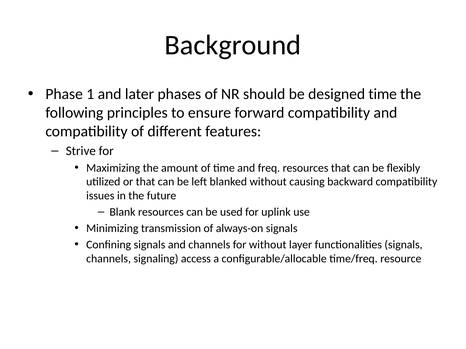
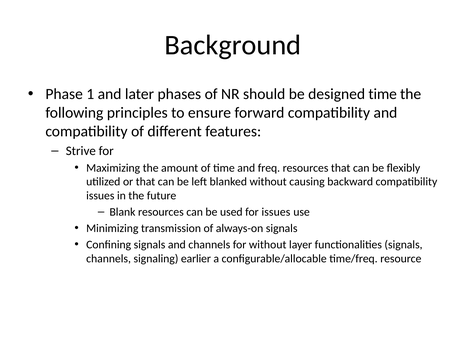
for uplink: uplink -> issues
access: access -> earlier
